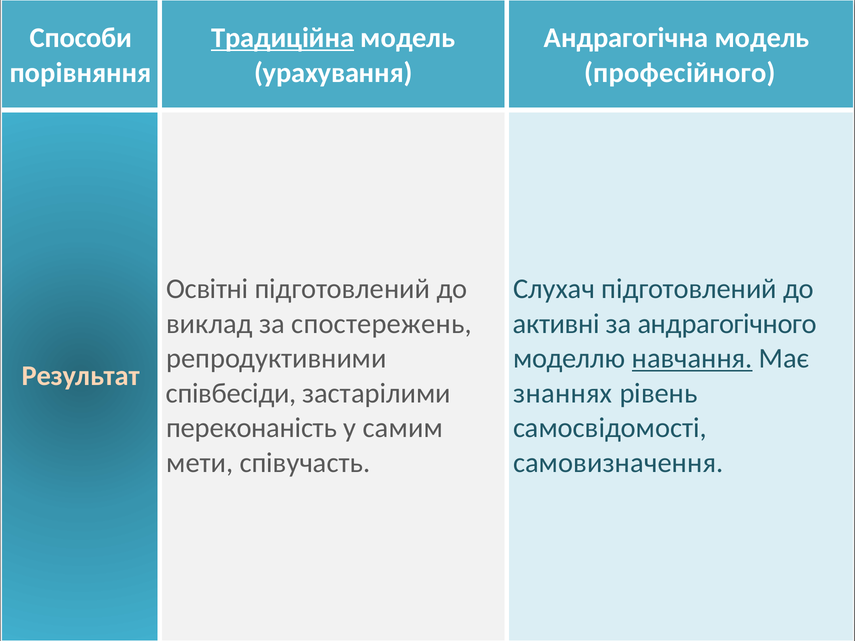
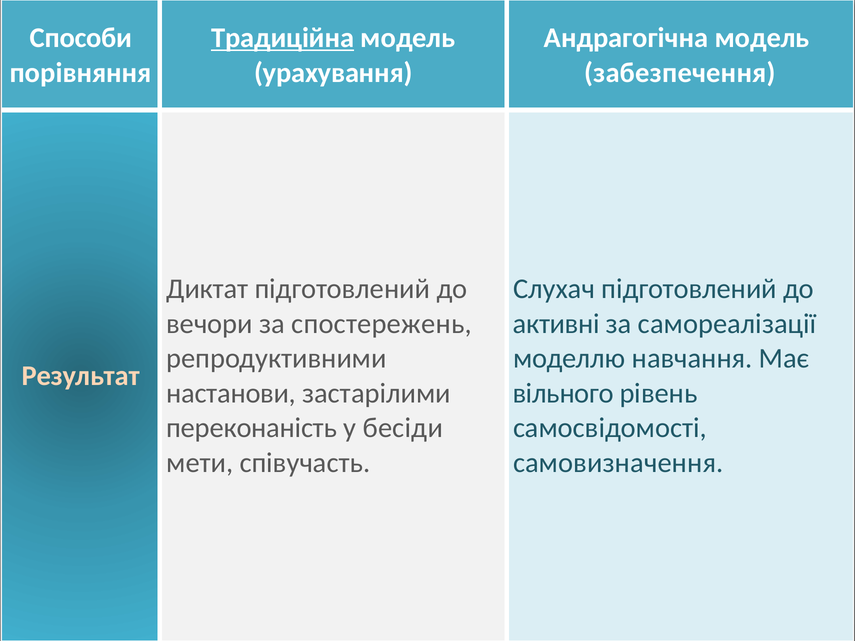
професійного: професійного -> забезпечення
Освітні: Освітні -> Диктат
виклад: виклад -> вечори
андрагогічного: андрагогічного -> самореалізації
навчання underline: present -> none
співбесіди: співбесіди -> настанови
знаннях: знаннях -> вільного
самим: самим -> бесіди
